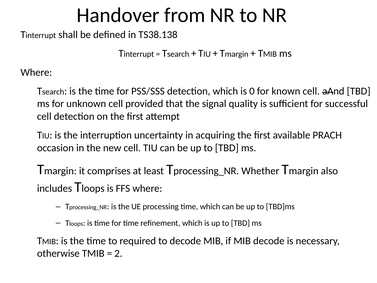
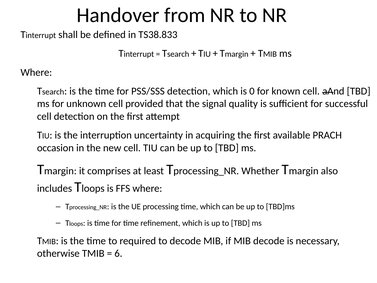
TS38.138: TS38.138 -> TS38.833
2: 2 -> 6
